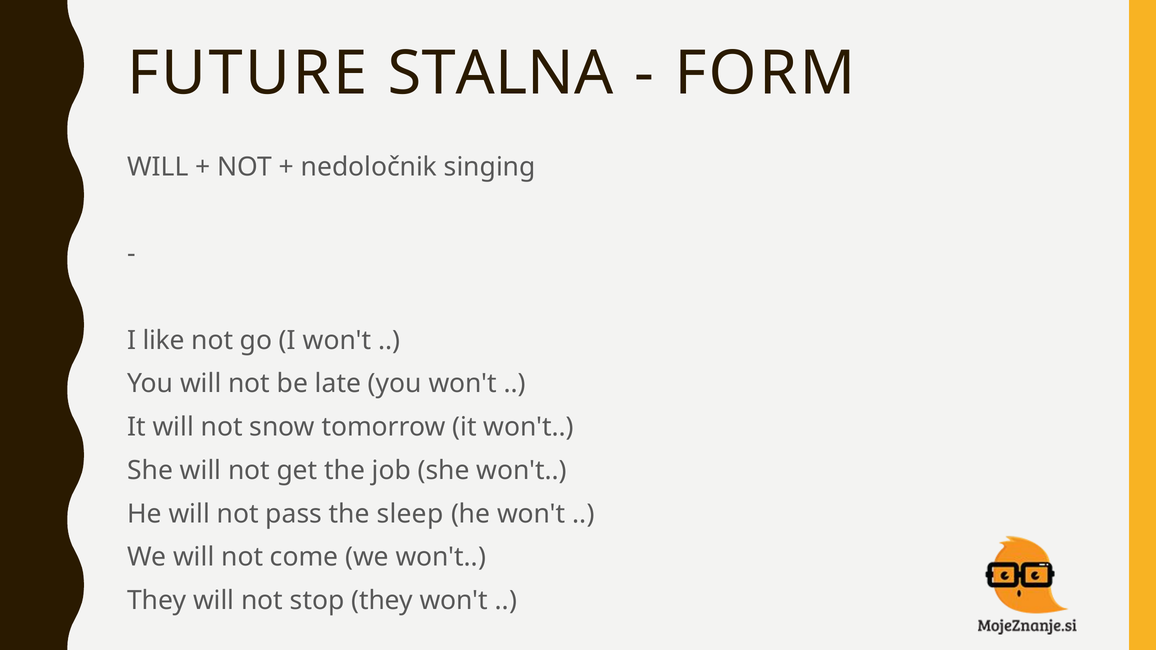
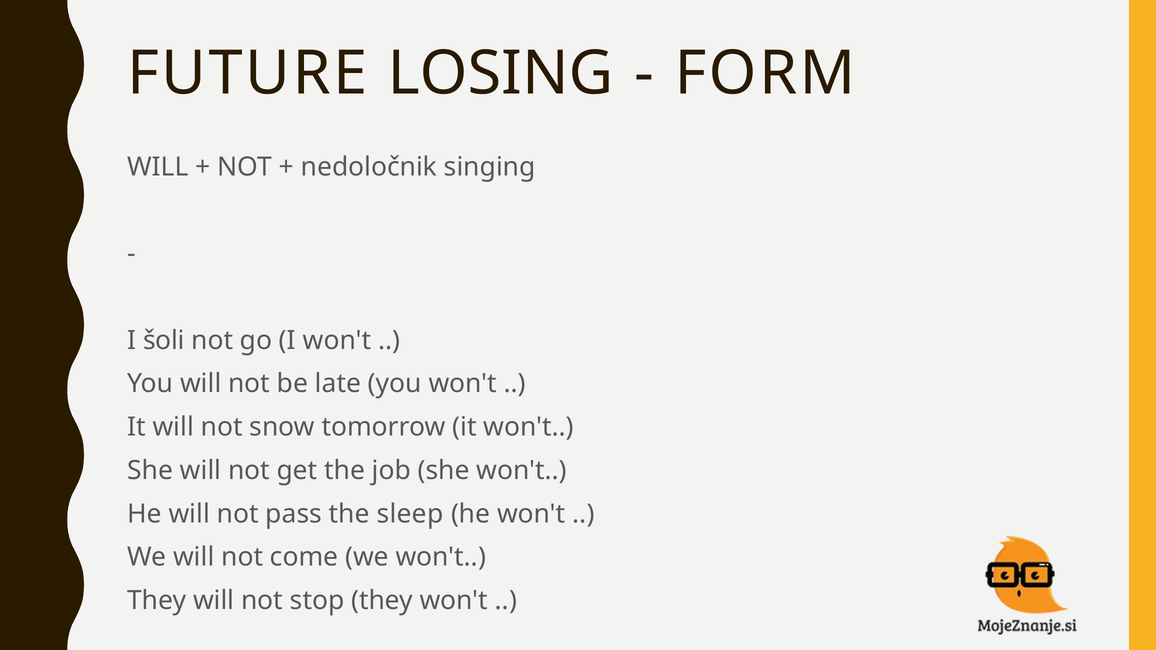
STALNA: STALNA -> LOSING
like: like -> šoli
